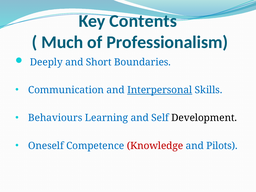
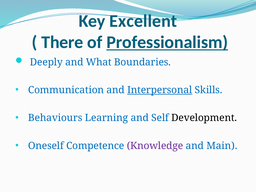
Contents: Contents -> Excellent
Much: Much -> There
Professionalism underline: none -> present
Short: Short -> What
Knowledge colour: red -> purple
Pilots: Pilots -> Main
